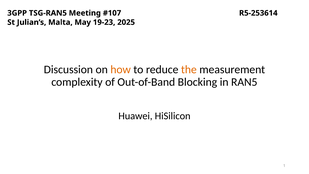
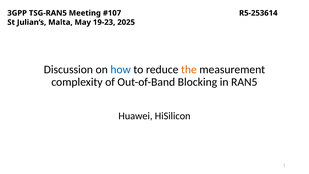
how colour: orange -> blue
